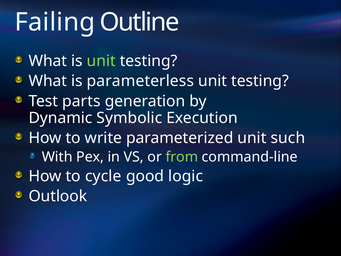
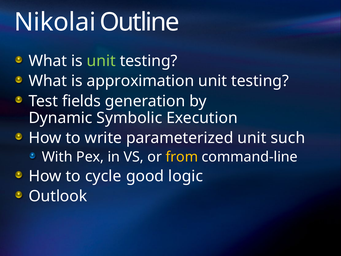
Failing: Failing -> Nikolai
parameterless: parameterless -> approximation
parts: parts -> fields
from colour: light green -> yellow
